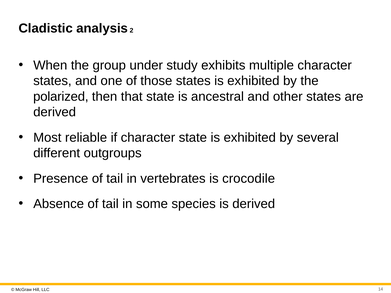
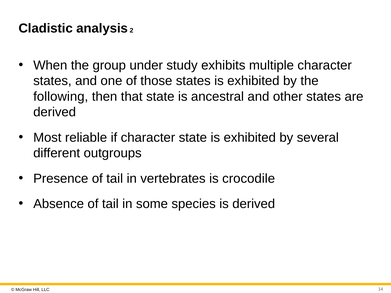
polarized: polarized -> following
